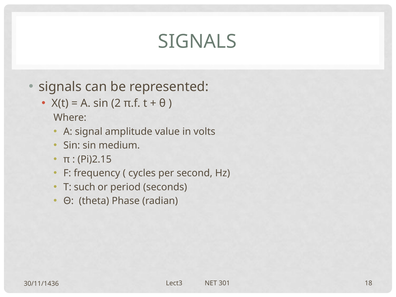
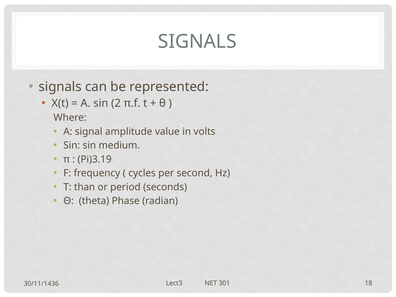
Pi)2.15: Pi)2.15 -> Pi)3.19
such: such -> than
